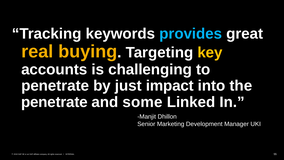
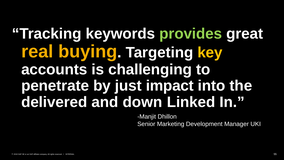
provides colour: light blue -> light green
penetrate at (54, 102): penetrate -> delivered
some: some -> down
